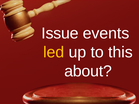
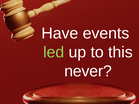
Issue: Issue -> Have
led colour: yellow -> light green
about: about -> never
